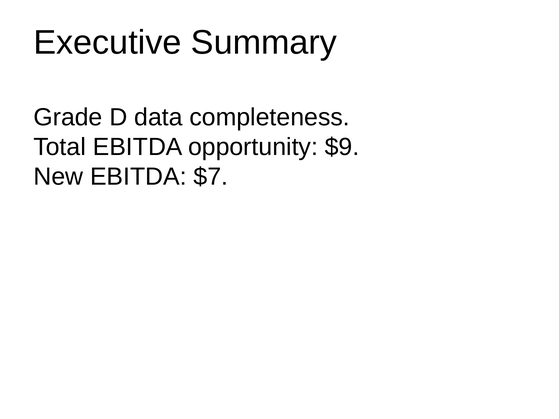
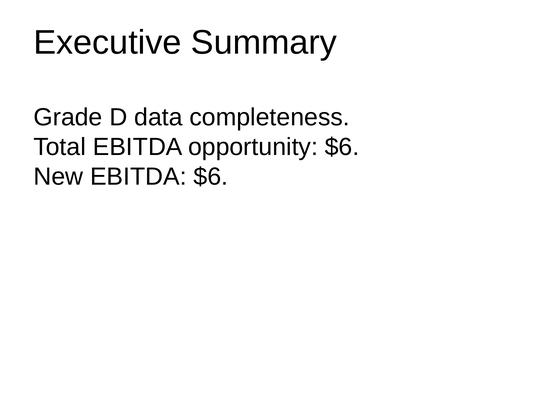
opportunity $9: $9 -> $6
EBITDA $7: $7 -> $6
